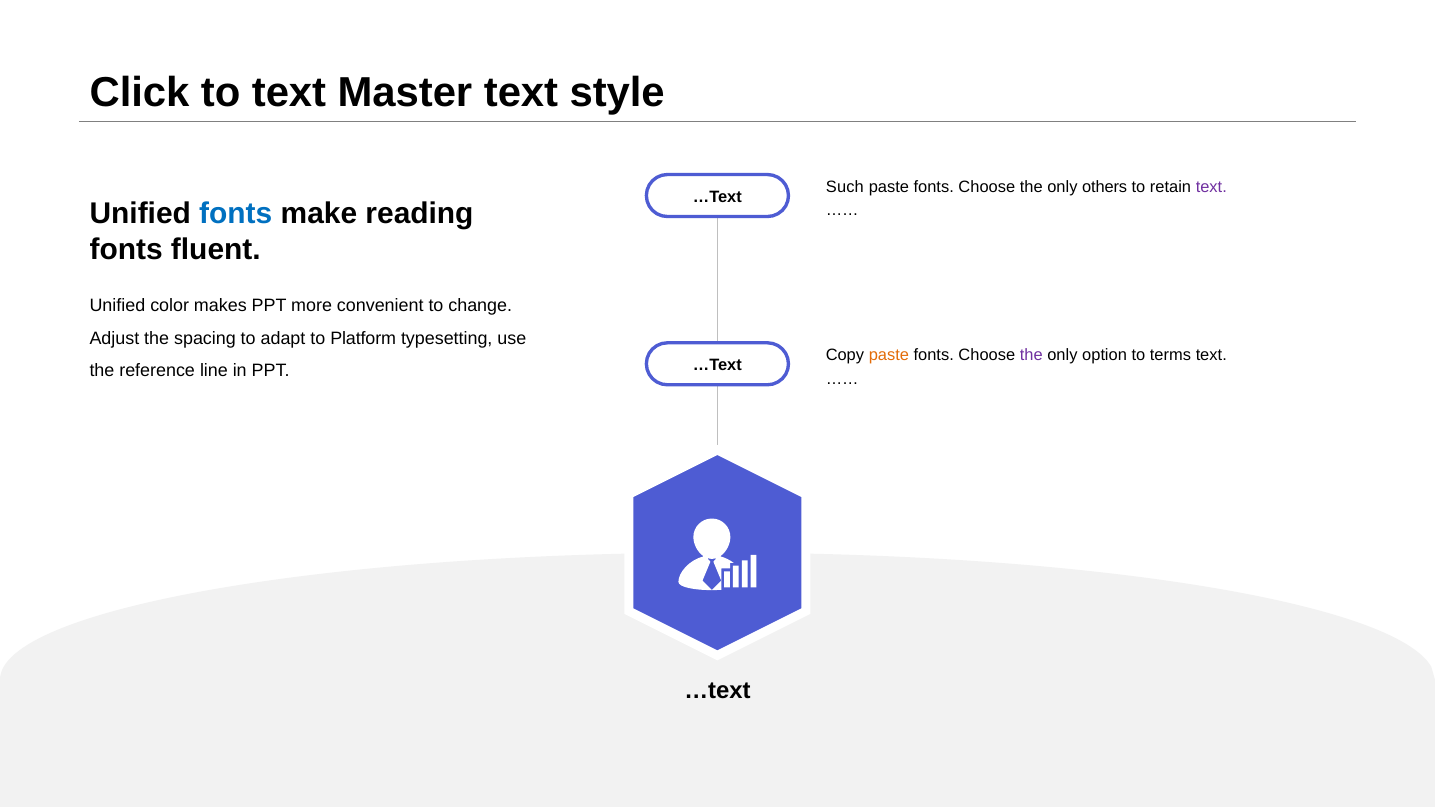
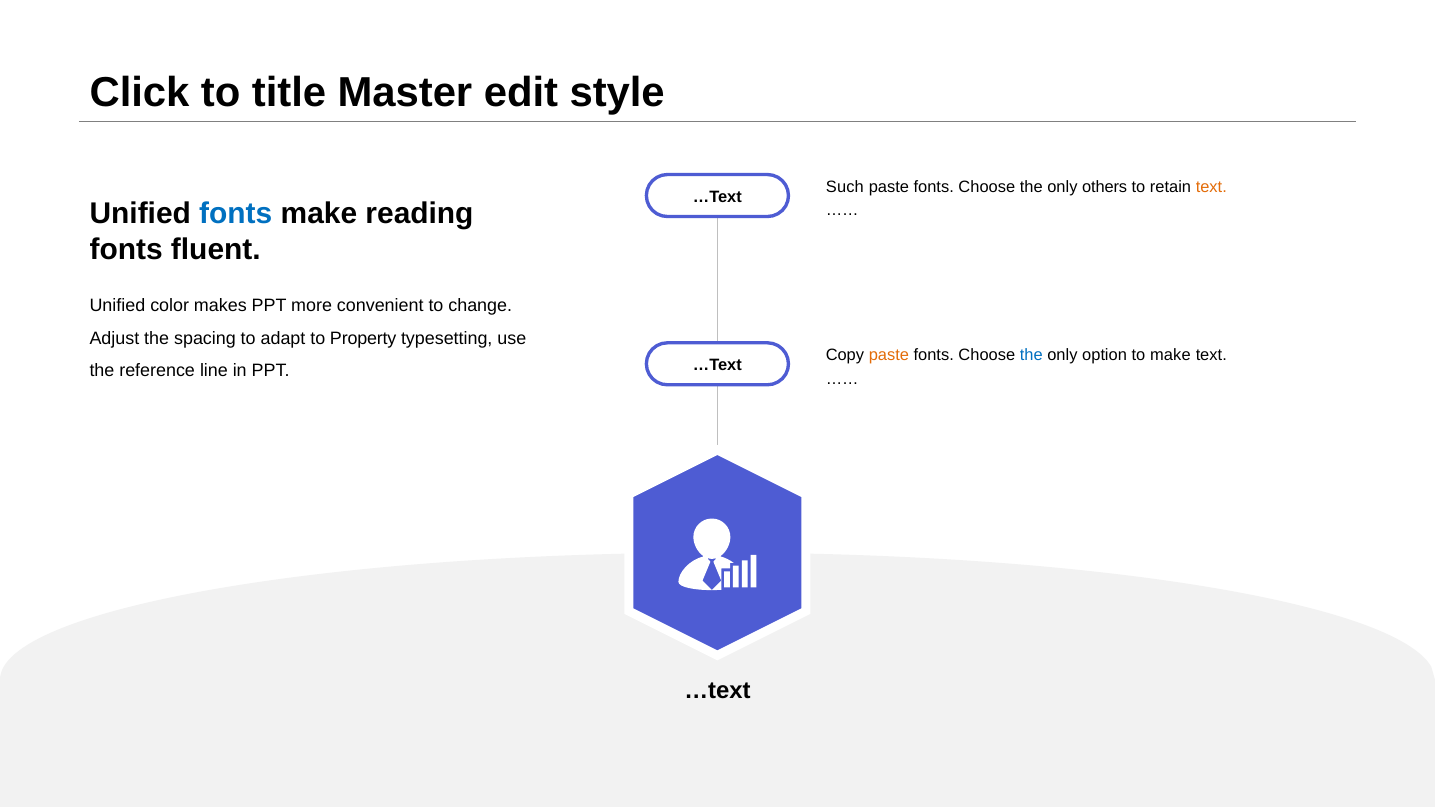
to text: text -> title
Master text: text -> edit
text at (1211, 187) colour: purple -> orange
Platform: Platform -> Property
the at (1031, 355) colour: purple -> blue
to terms: terms -> make
